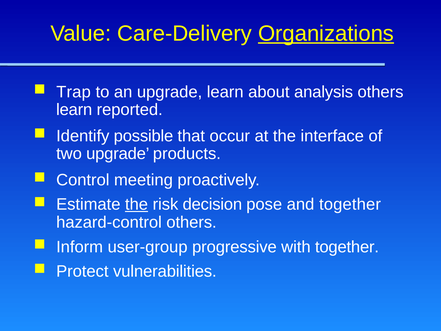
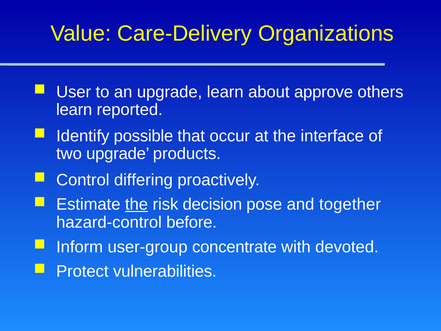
Organizations underline: present -> none
Trap: Trap -> User
analysis: analysis -> approve
meeting: meeting -> differing
hazard-control others: others -> before
progressive: progressive -> concentrate
with together: together -> devoted
